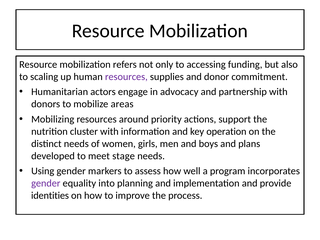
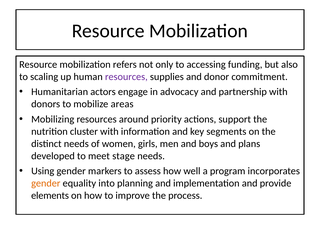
operation: operation -> segments
gender at (46, 183) colour: purple -> orange
identities: identities -> elements
